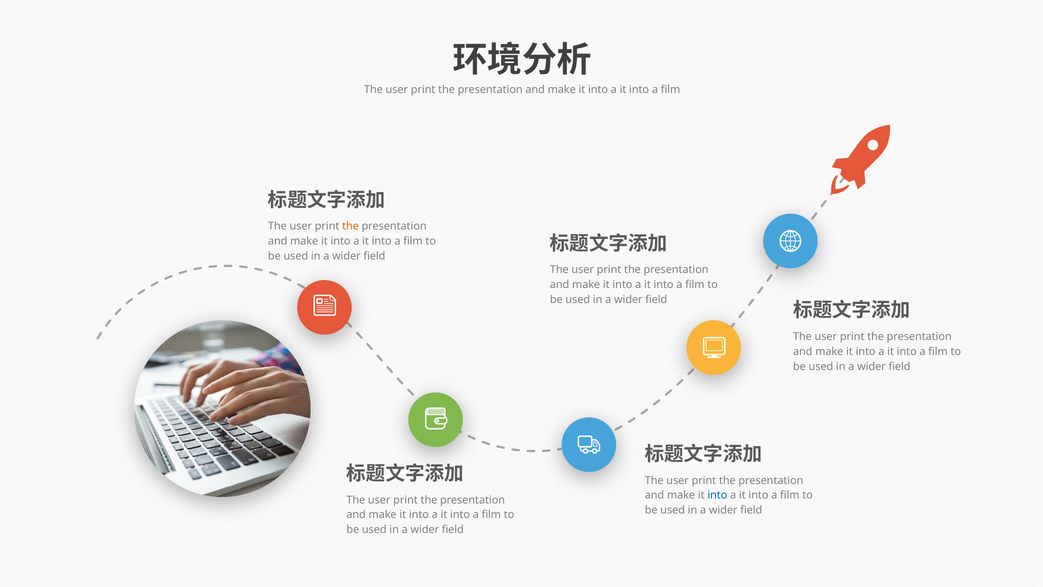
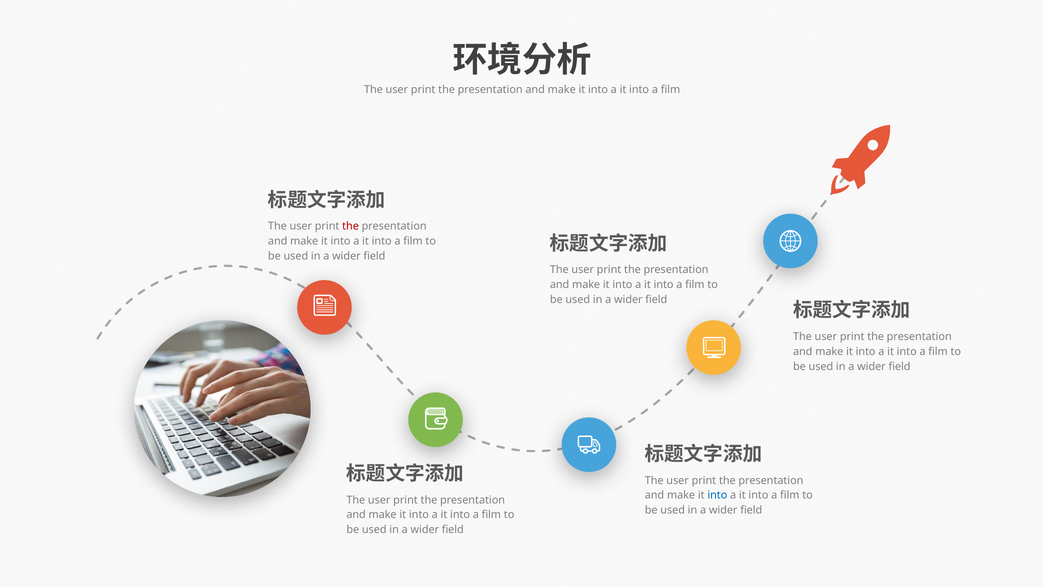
the at (351, 226) colour: orange -> red
